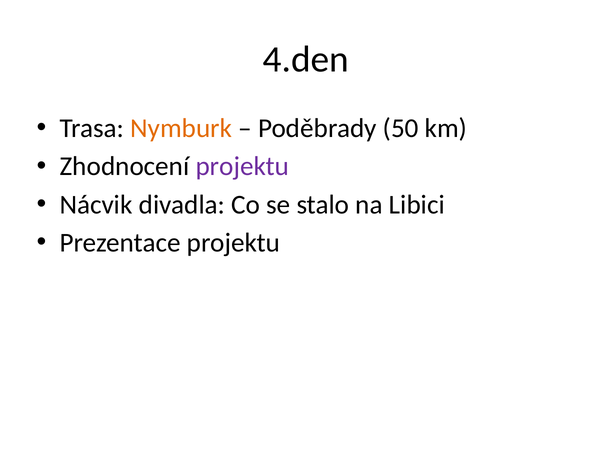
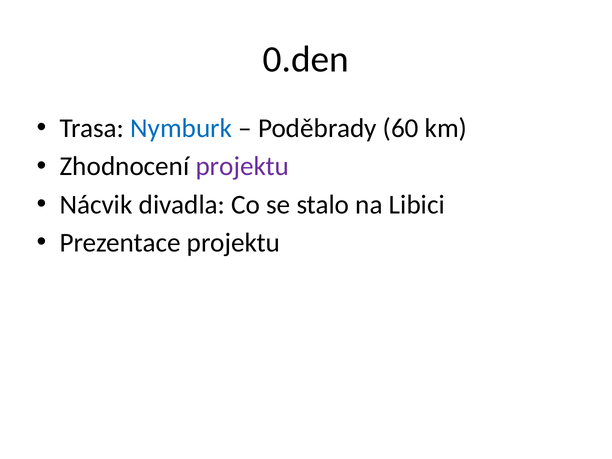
4.den: 4.den -> 0.den
Nymburk colour: orange -> blue
50: 50 -> 60
